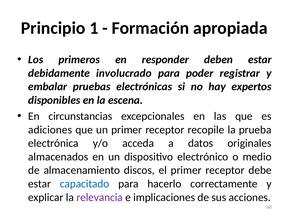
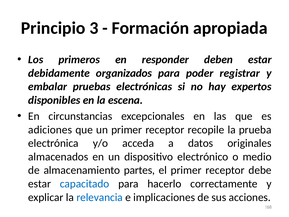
1: 1 -> 3
involucrado: involucrado -> organizados
discos: discos -> partes
relevancia colour: purple -> blue
